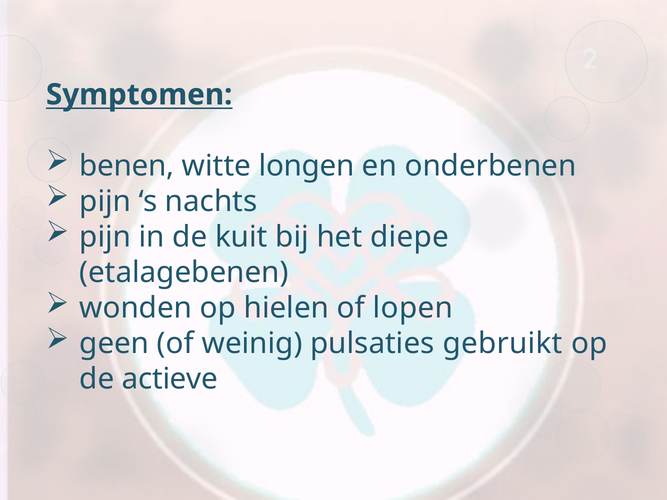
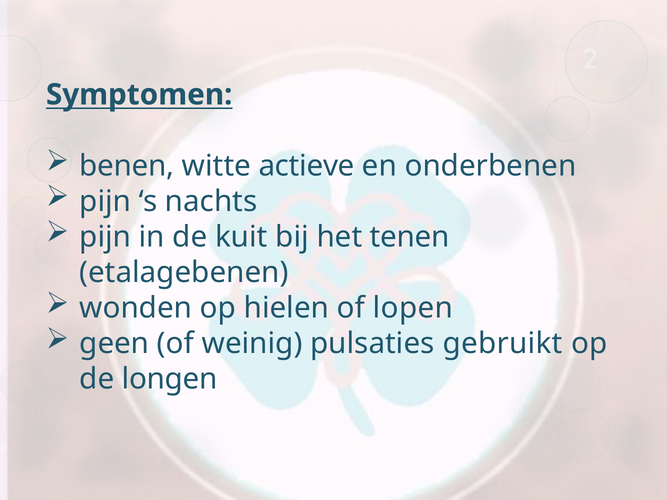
longen: longen -> actieve
diepe: diepe -> tenen
actieve: actieve -> longen
